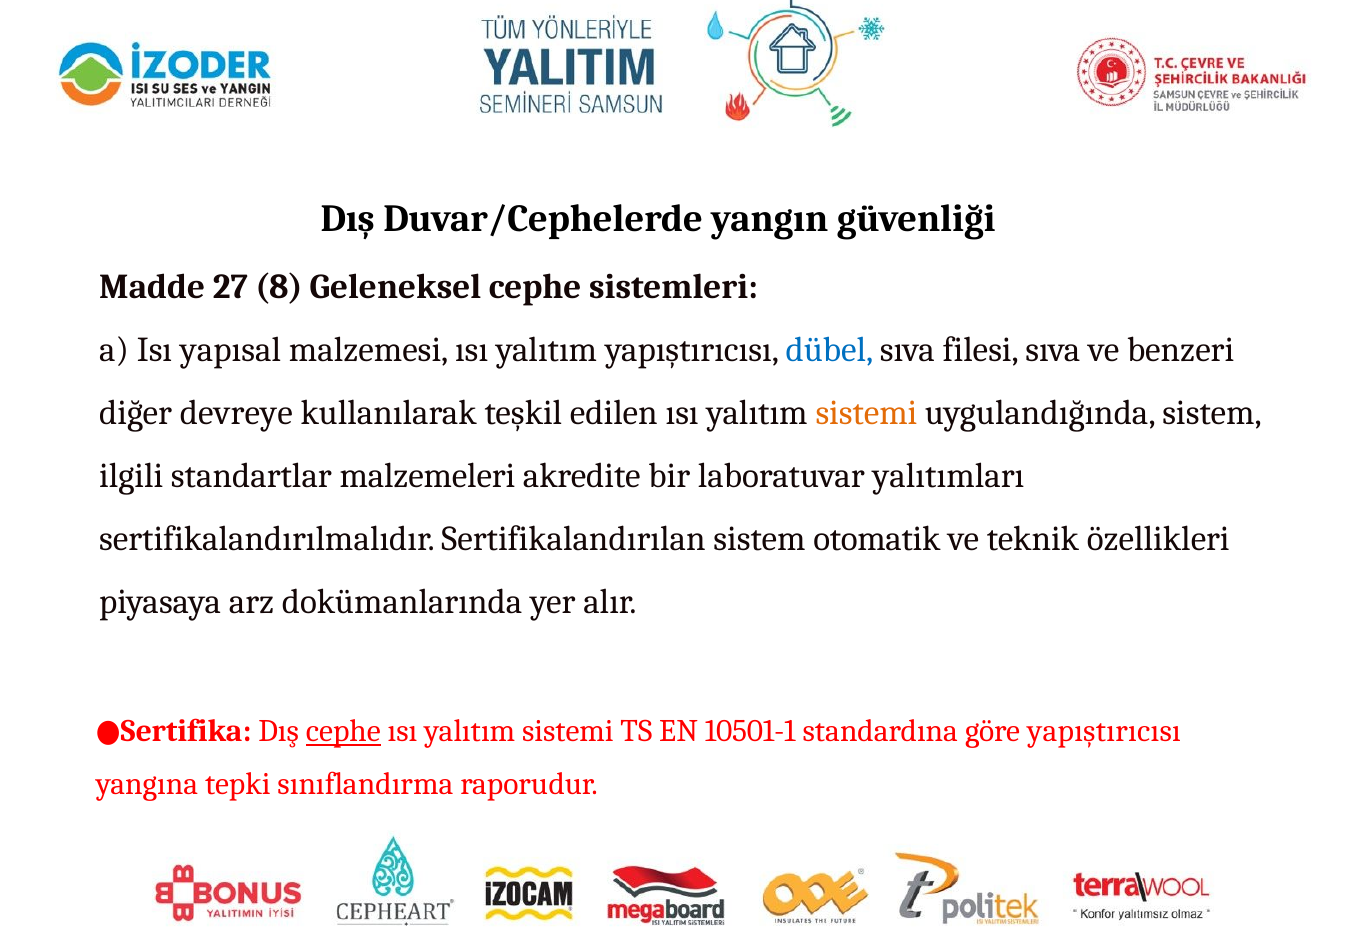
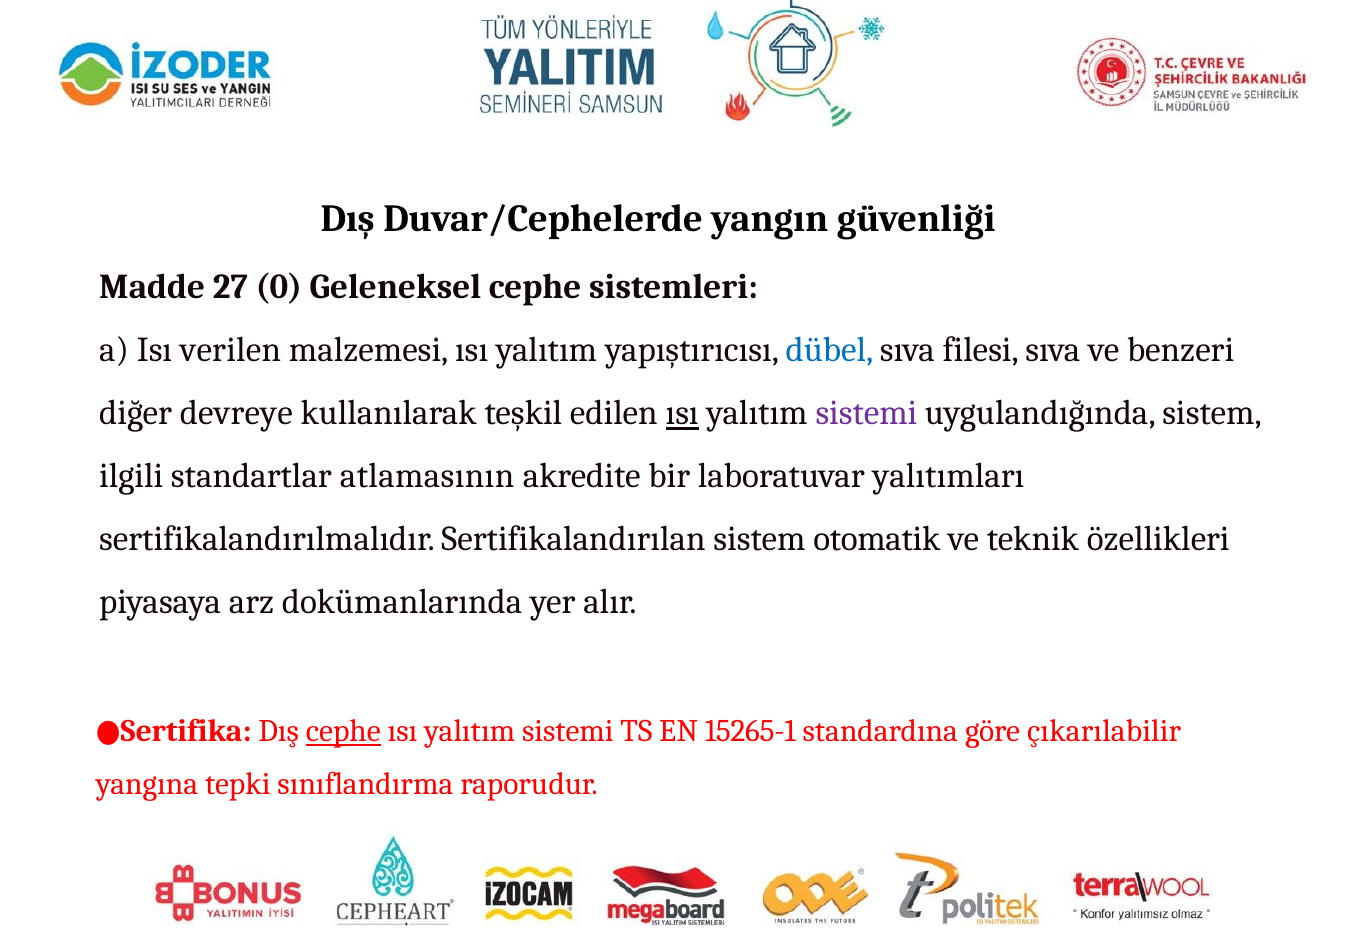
8: 8 -> 0
yapısal: yapısal -> verilen
ısı at (682, 413) underline: none -> present
sistemi at (866, 413) colour: orange -> purple
malzemeleri: malzemeleri -> atlamasının
10501-1: 10501-1 -> 15265-1
göre yapıştırıcısı: yapıştırıcısı -> çıkarılabilir
